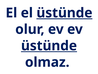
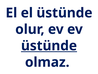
üstünde at (64, 13) underline: present -> none
